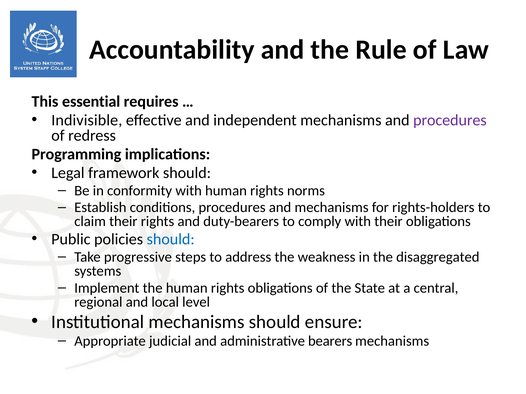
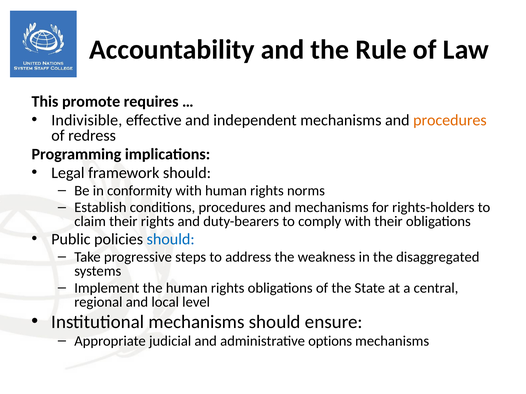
essential: essential -> promote
procedures at (450, 120) colour: purple -> orange
bearers: bearers -> options
